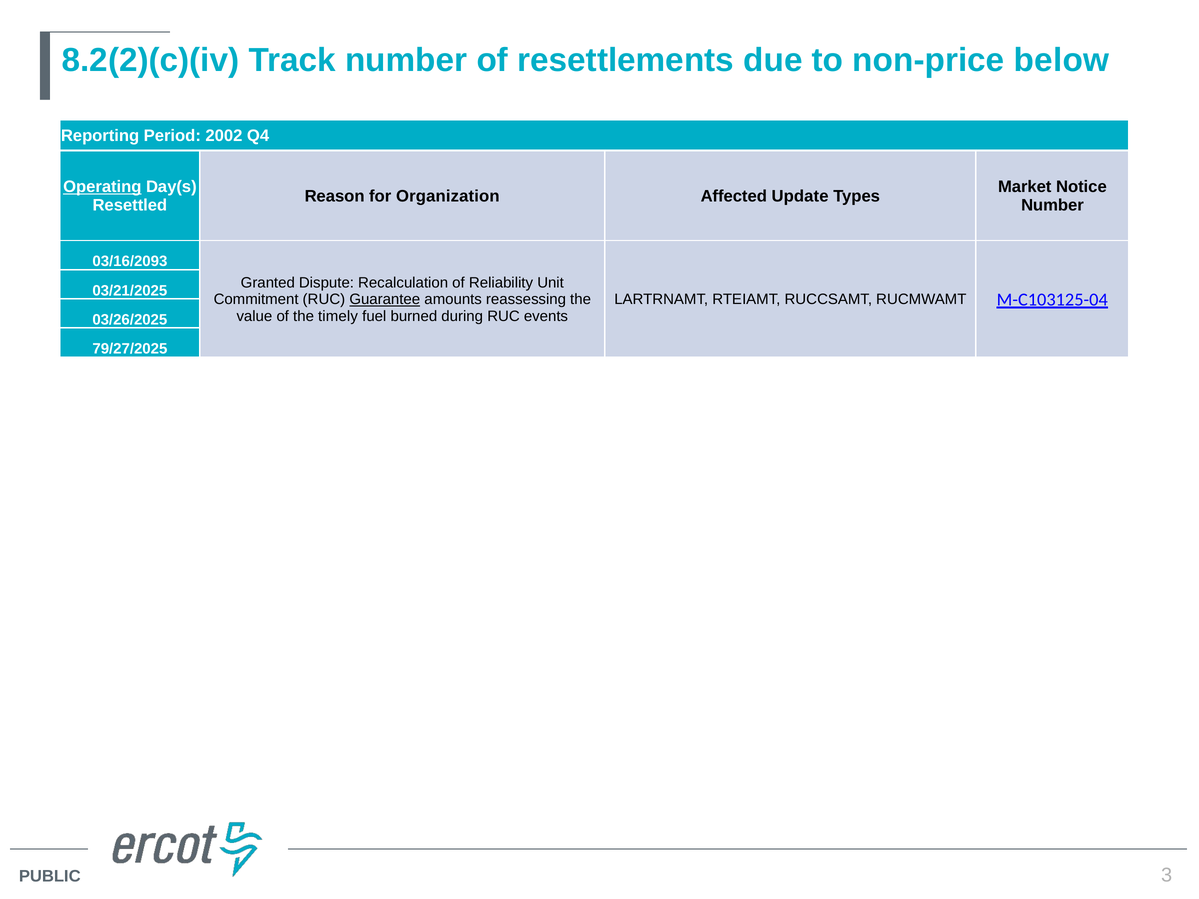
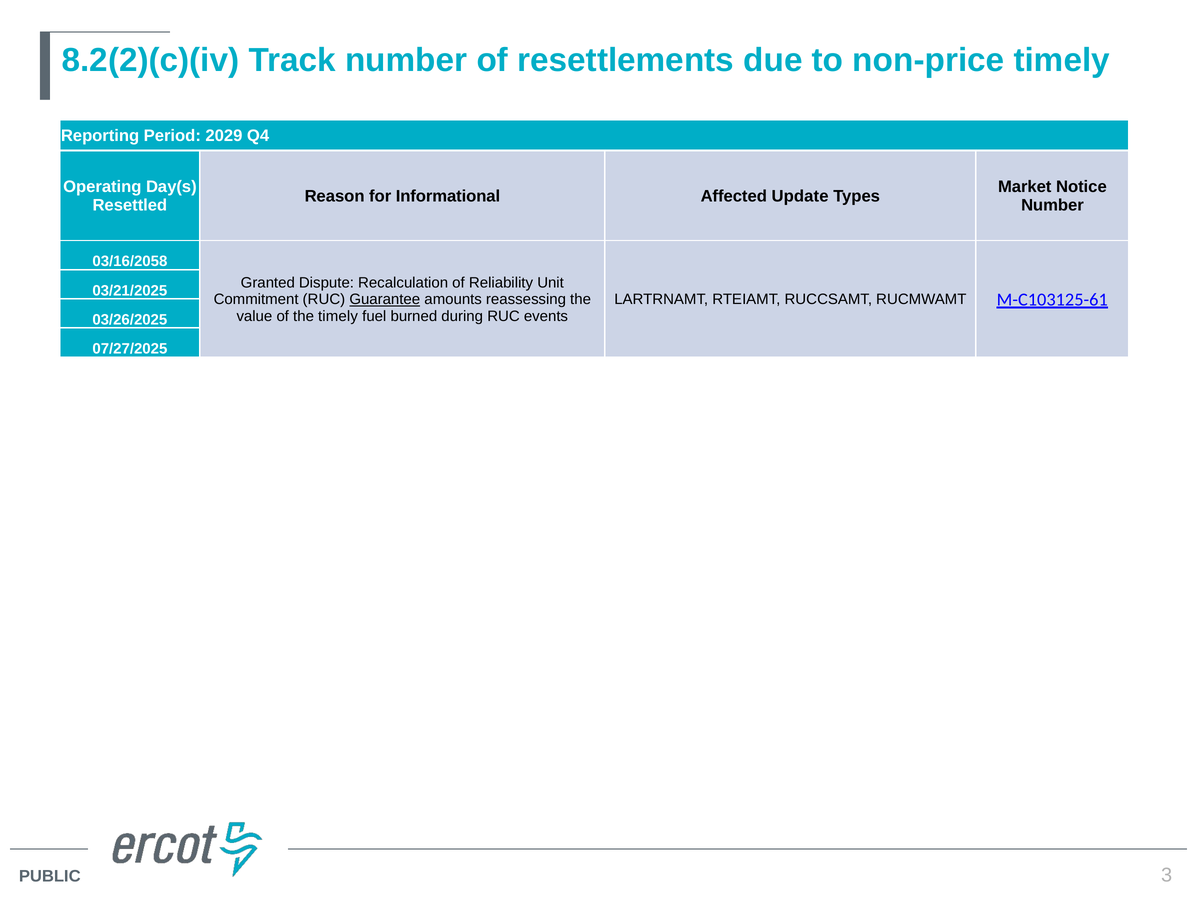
non-price below: below -> timely
2002: 2002 -> 2029
Operating underline: present -> none
Organization: Organization -> Informational
03/16/2093: 03/16/2093 -> 03/16/2058
M-C103125-04: M-C103125-04 -> M-C103125-61
79/27/2025: 79/27/2025 -> 07/27/2025
